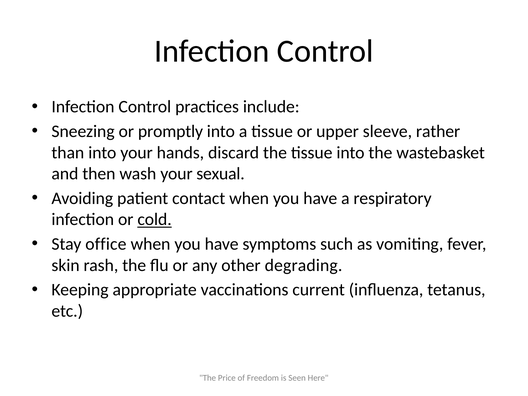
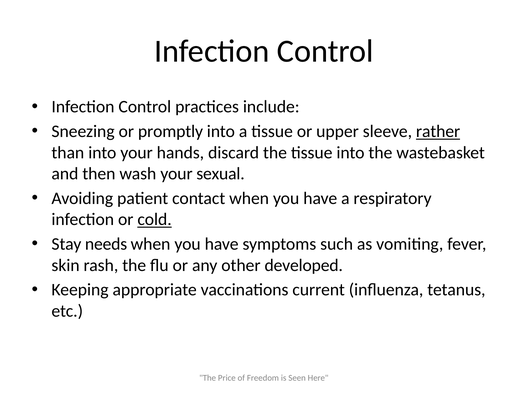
rather underline: none -> present
office: office -> needs
degrading: degrading -> developed
